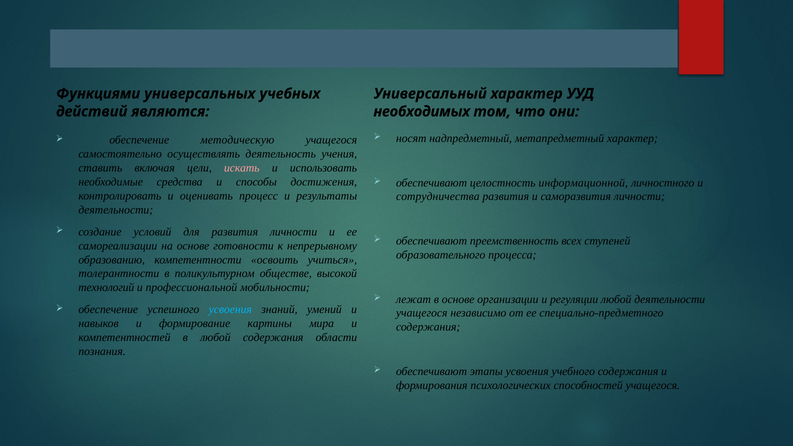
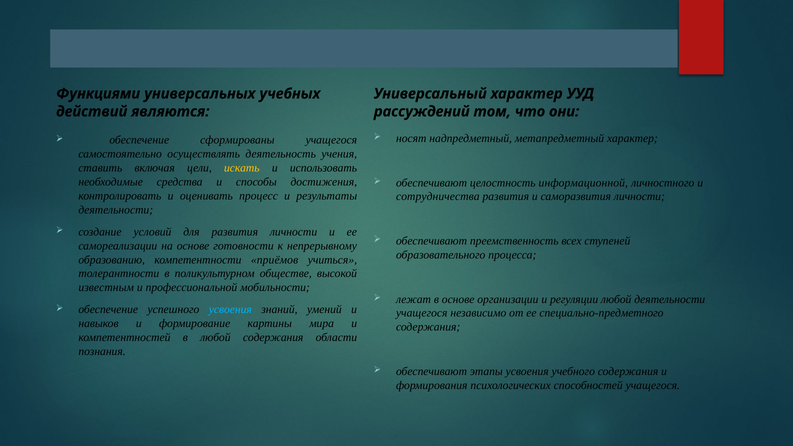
необходимых: необходимых -> рассуждений
методическую: методическую -> сформированы
искать colour: pink -> yellow
освоить: освоить -> приёмов
технологий: технологий -> известным
